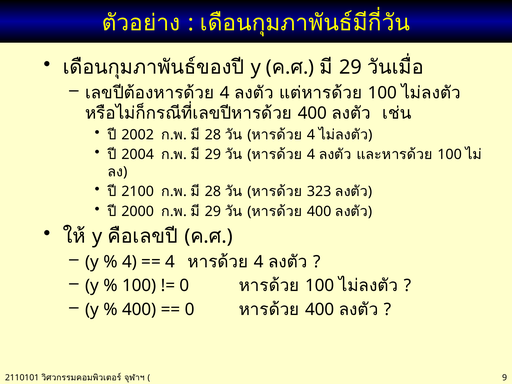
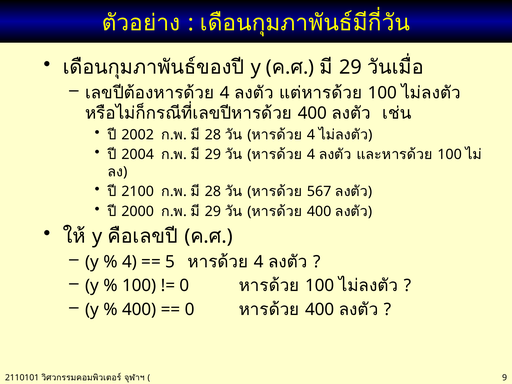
323: 323 -> 567
4 at (170, 262): 4 -> 5
